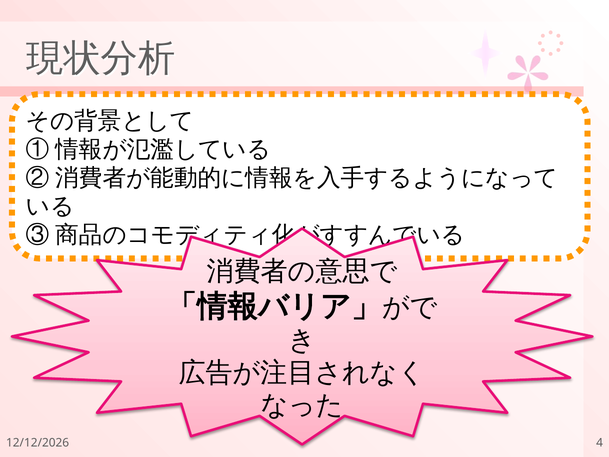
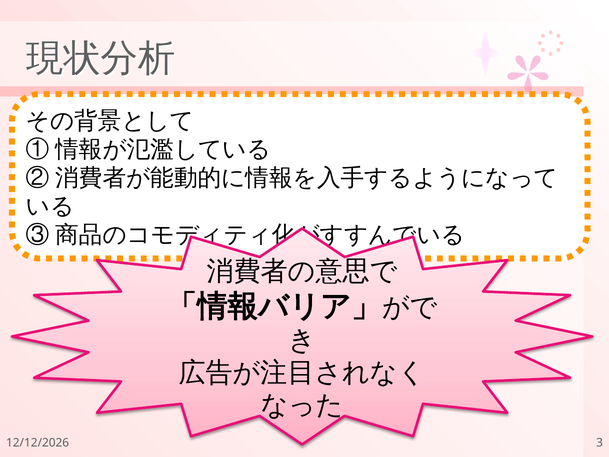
4: 4 -> 3
